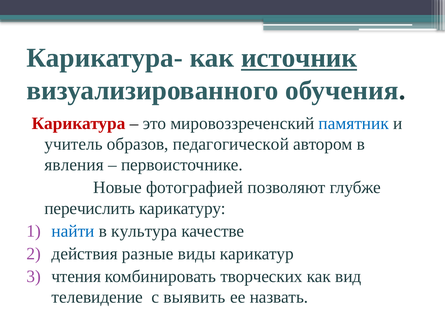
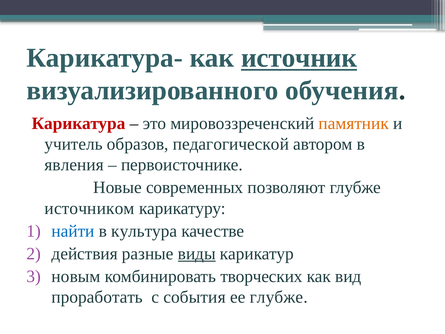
памятник colour: blue -> orange
фотографией: фотографией -> современных
перечислить: перечислить -> источником
виды underline: none -> present
чтения: чтения -> новым
телевидение: телевидение -> проработать
выявить: выявить -> события
ее назвать: назвать -> глубже
